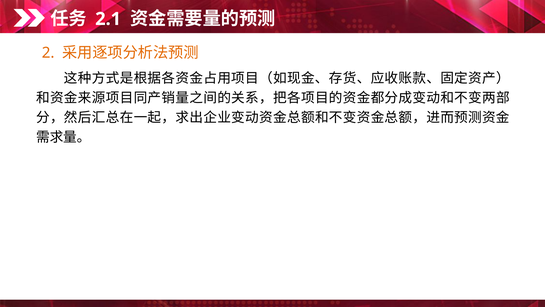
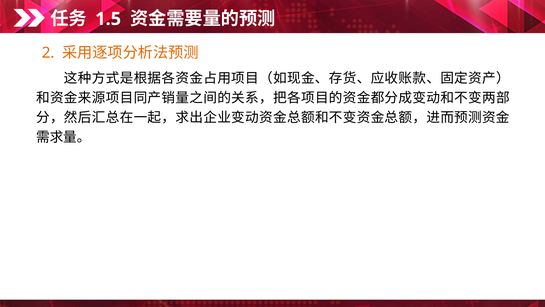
2.1: 2.1 -> 1.5
